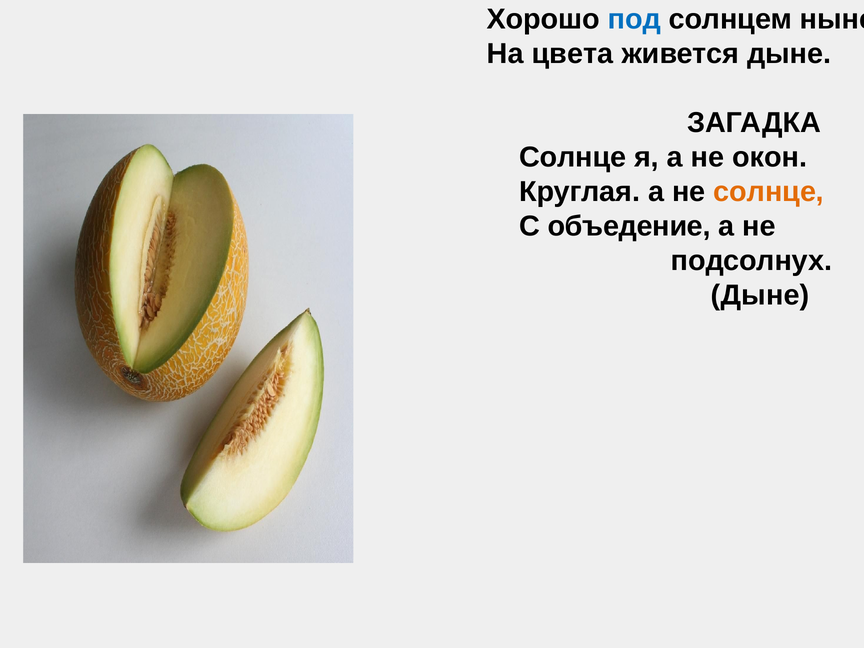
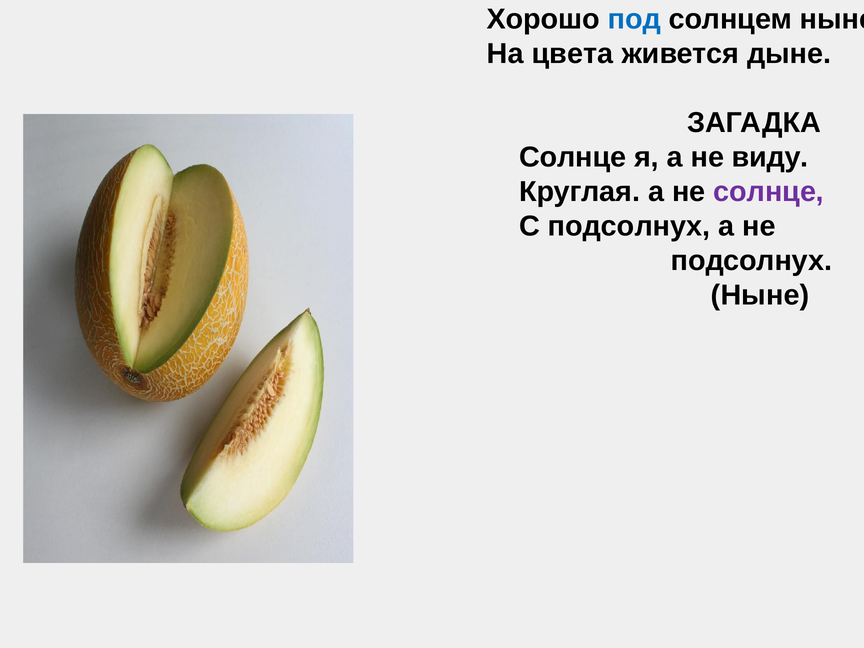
окон: окон -> виду
солнце at (769, 192) colour: orange -> purple
С объедение: объедение -> подсолнух
Дыне at (760, 295): Дыне -> Ныне
